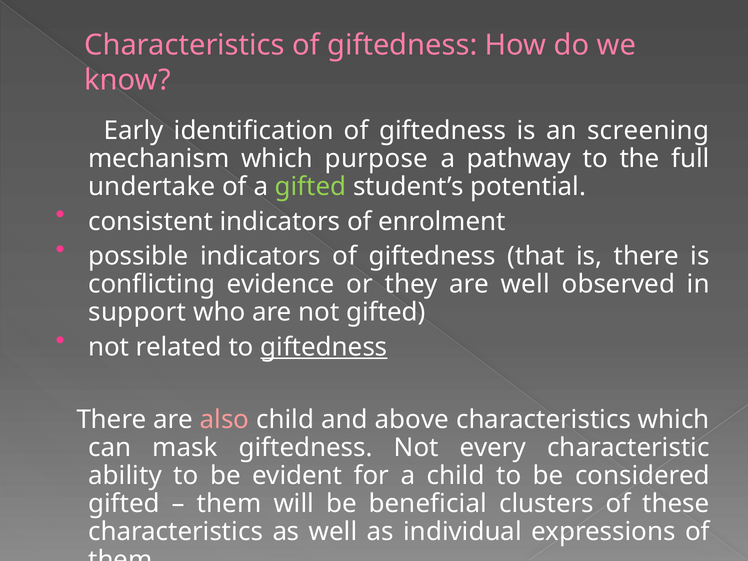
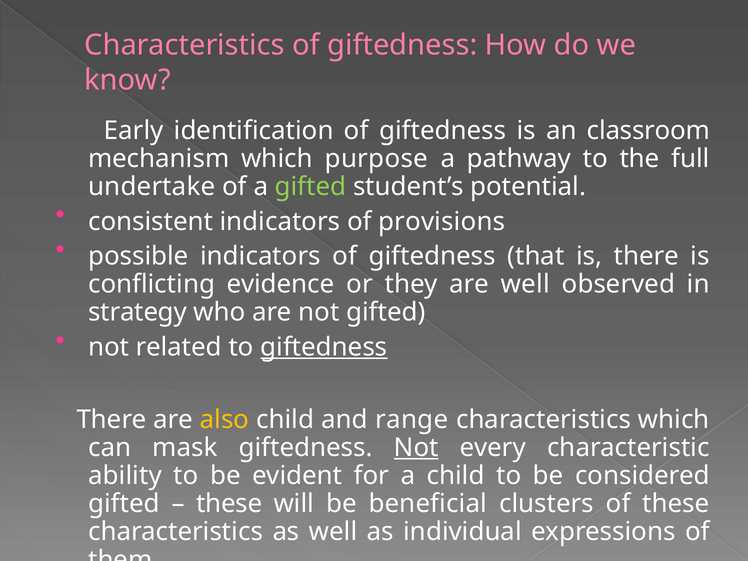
screening: screening -> classroom
enrolment: enrolment -> provisions
support: support -> strategy
also colour: pink -> yellow
above: above -> range
Not at (416, 448) underline: none -> present
them at (229, 504): them -> these
